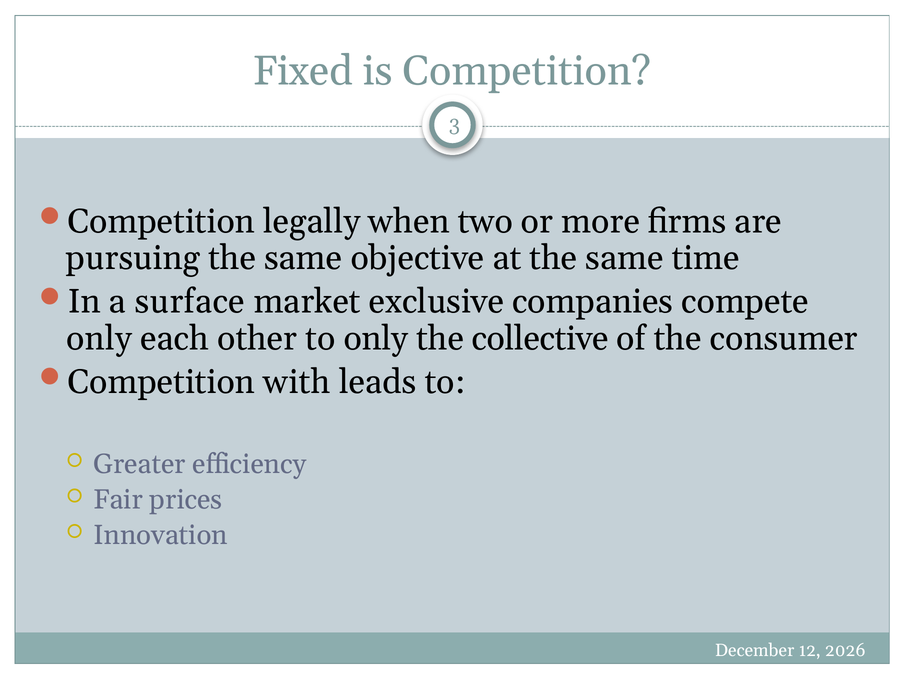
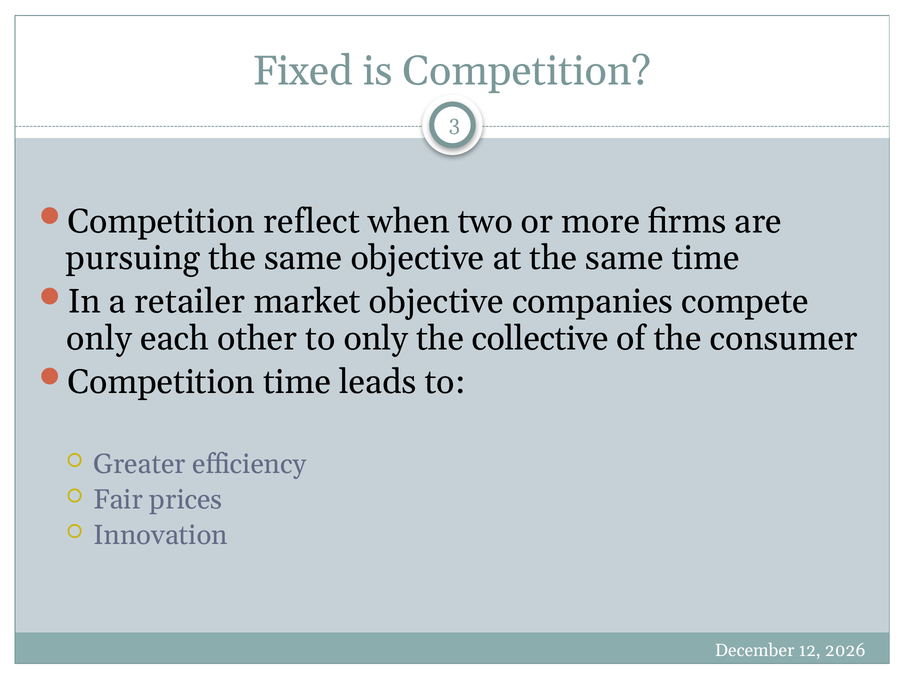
legally: legally -> reflect
surface: surface -> retailer
market exclusive: exclusive -> objective
Competition with: with -> time
